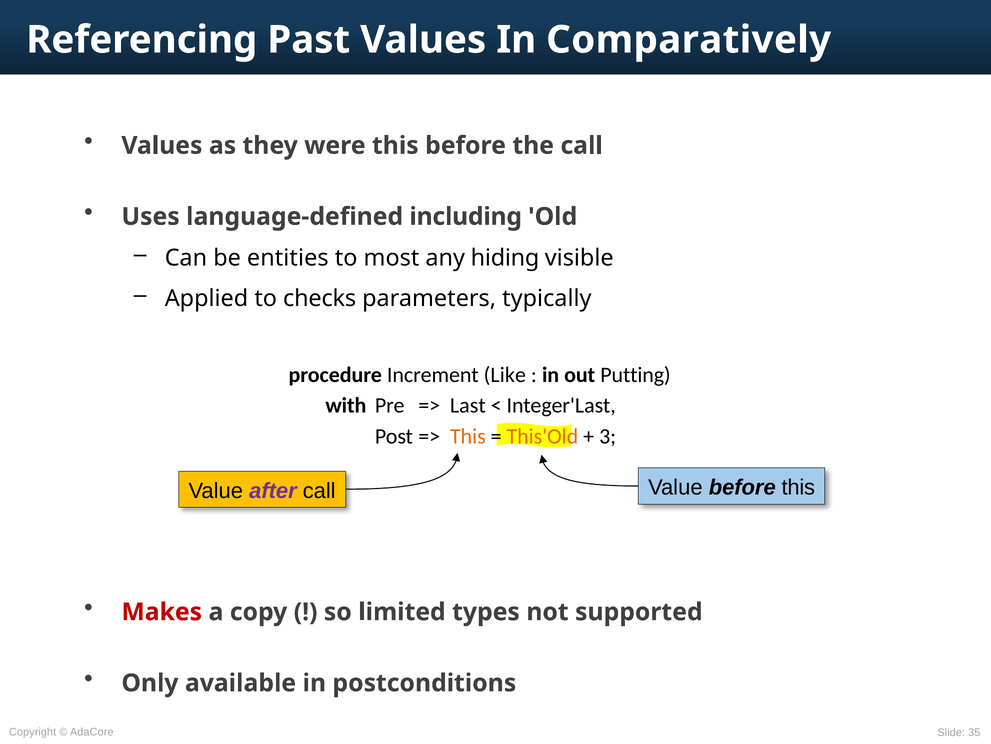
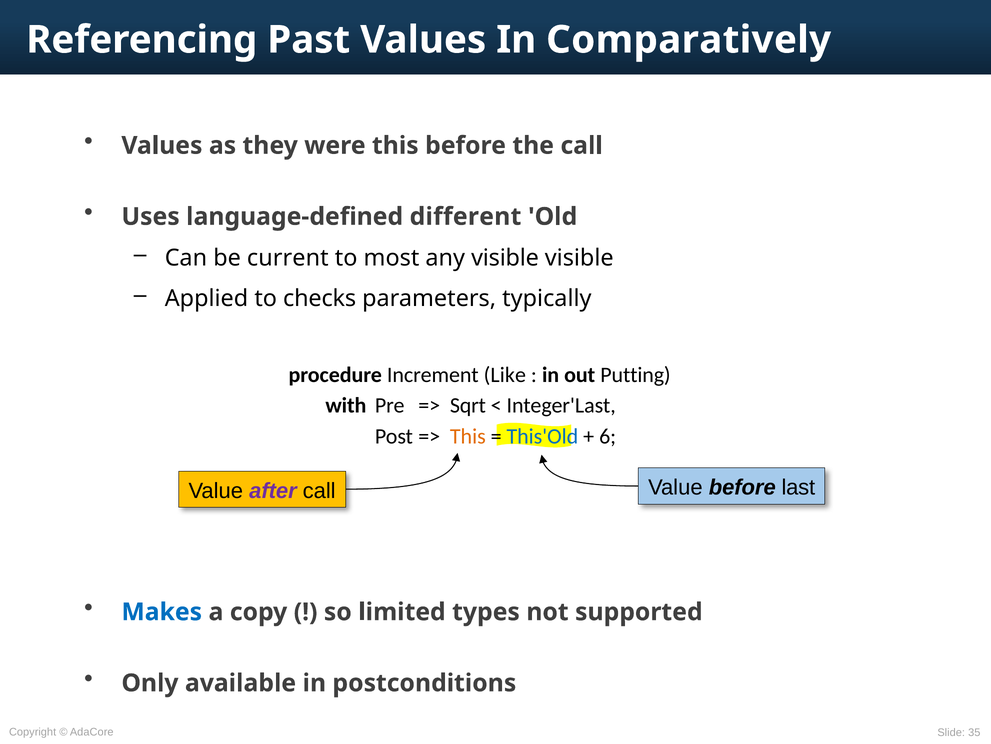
including: including -> different
entities: entities -> current
any hiding: hiding -> visible
Last: Last -> Sqrt
This'Old colour: orange -> blue
3: 3 -> 6
before this: this -> last
Makes colour: red -> blue
